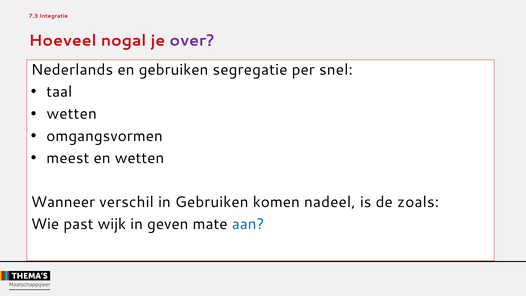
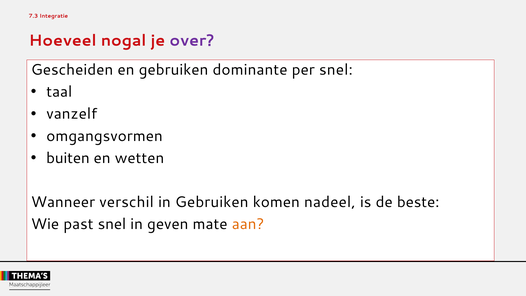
Nederlands: Nederlands -> Gescheiden
segregatie: segregatie -> dominante
wetten at (72, 114): wetten -> vanzelf
meest: meest -> buiten
zoals: zoals -> beste
past wijk: wijk -> snel
aan colour: blue -> orange
